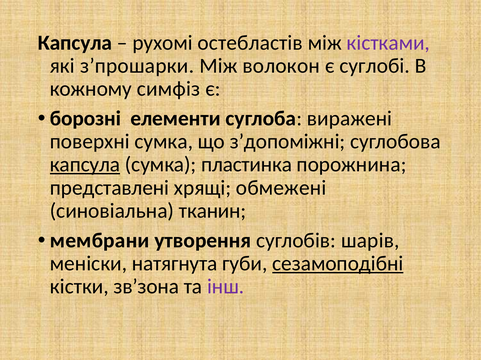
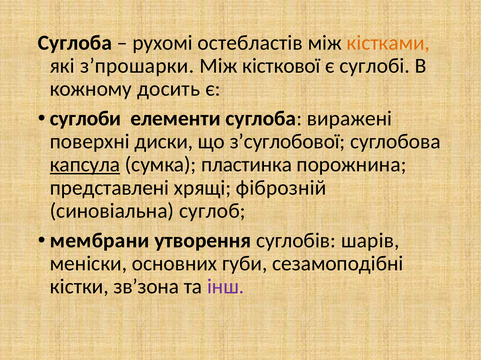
Капсула at (75, 43): Капсула -> Суглоба
кістками colour: purple -> orange
волокон: волокон -> кісткової
симфіз: симфіз -> досить
борозні: борозні -> суглоби
поверхні сумка: сумка -> диски
з’допоміжні: з’допоміжні -> з’суглобової
обмежені: обмежені -> фіброзній
тканин: тканин -> суглоб
натягнута: натягнута -> основних
сезамоподібні underline: present -> none
